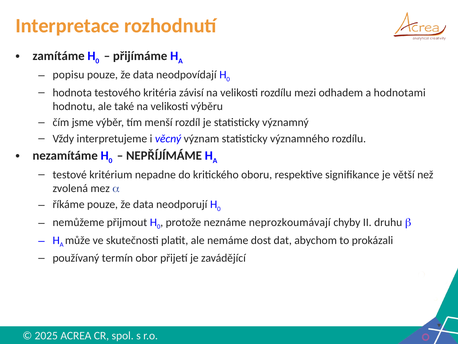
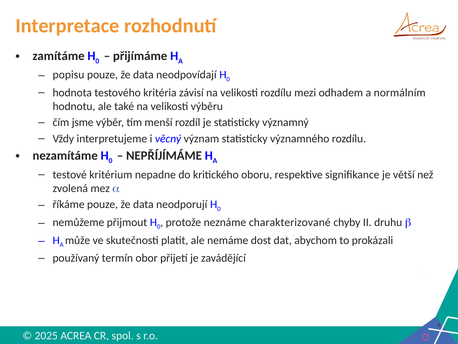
hodnotami: hodnotami -> normálním
neprozkoumávají: neprozkoumávají -> charakterizované
